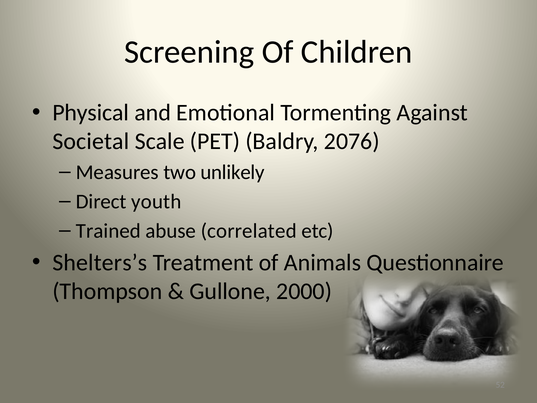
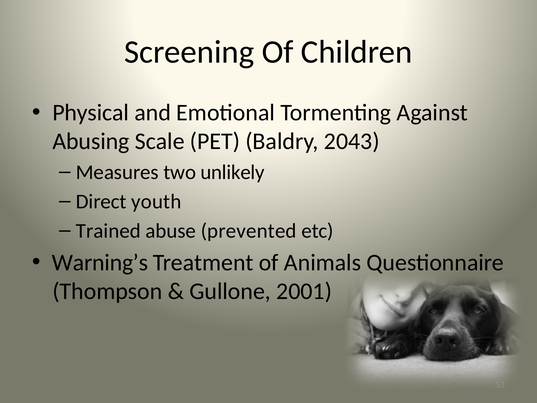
Societal: Societal -> Abusing
2076: 2076 -> 2043
correlated: correlated -> prevented
Shelters’s: Shelters’s -> Warning’s
2000: 2000 -> 2001
